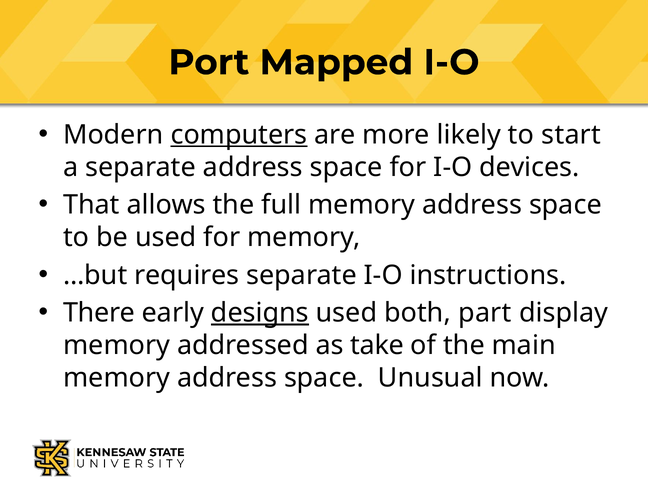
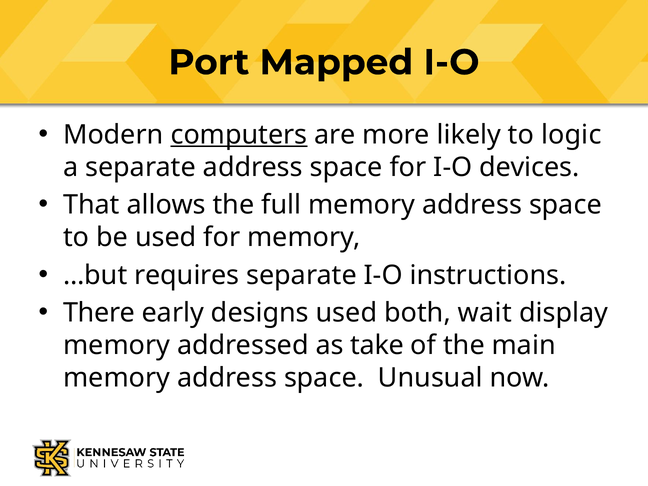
start: start -> logic
designs underline: present -> none
part: part -> wait
